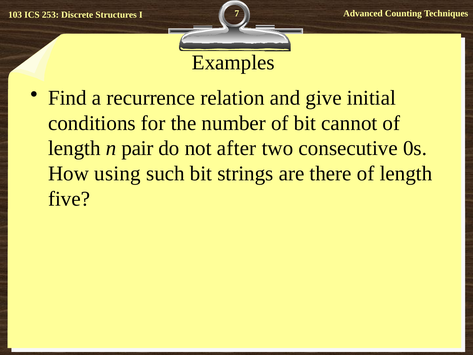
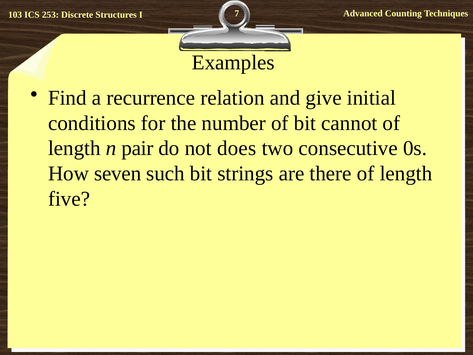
after: after -> does
using: using -> seven
